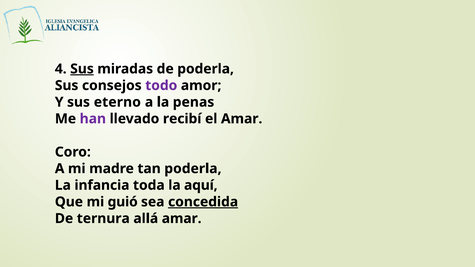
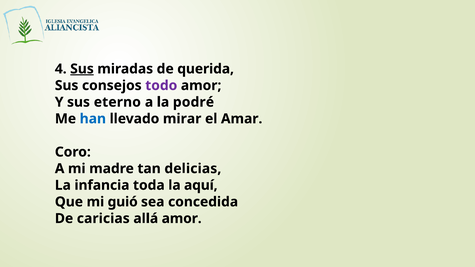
de poderla: poderla -> querida
penas: penas -> podré
han colour: purple -> blue
recibí: recibí -> mirar
tan poderla: poderla -> delicias
concedida underline: present -> none
ternura: ternura -> caricias
allá amar: amar -> amor
